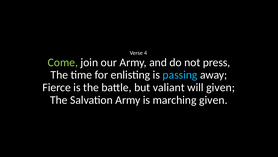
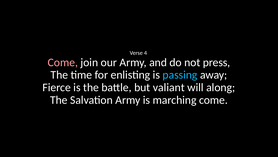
Come at (63, 62) colour: light green -> pink
will given: given -> along
marching given: given -> come
